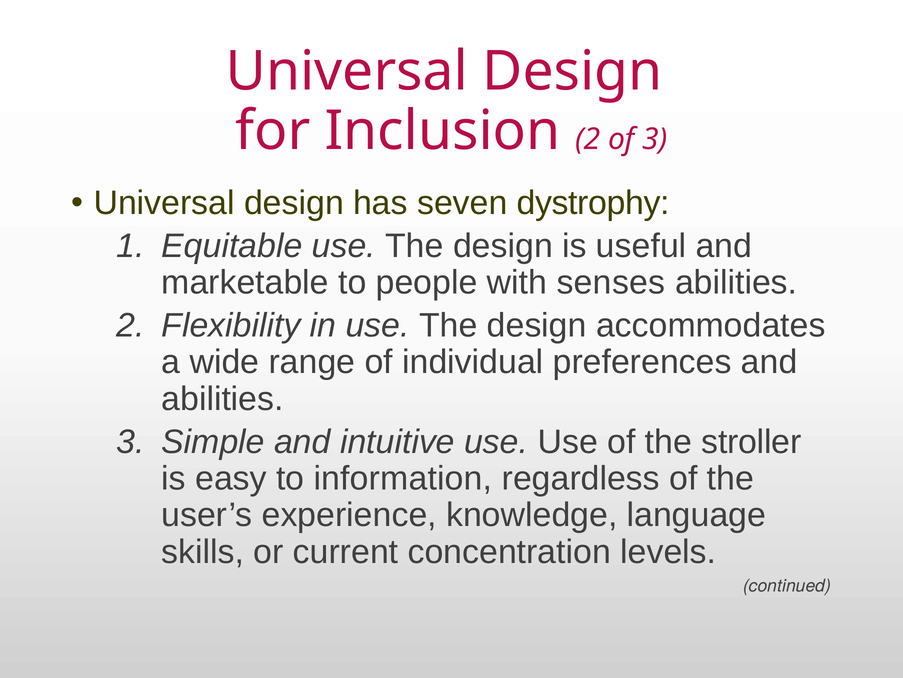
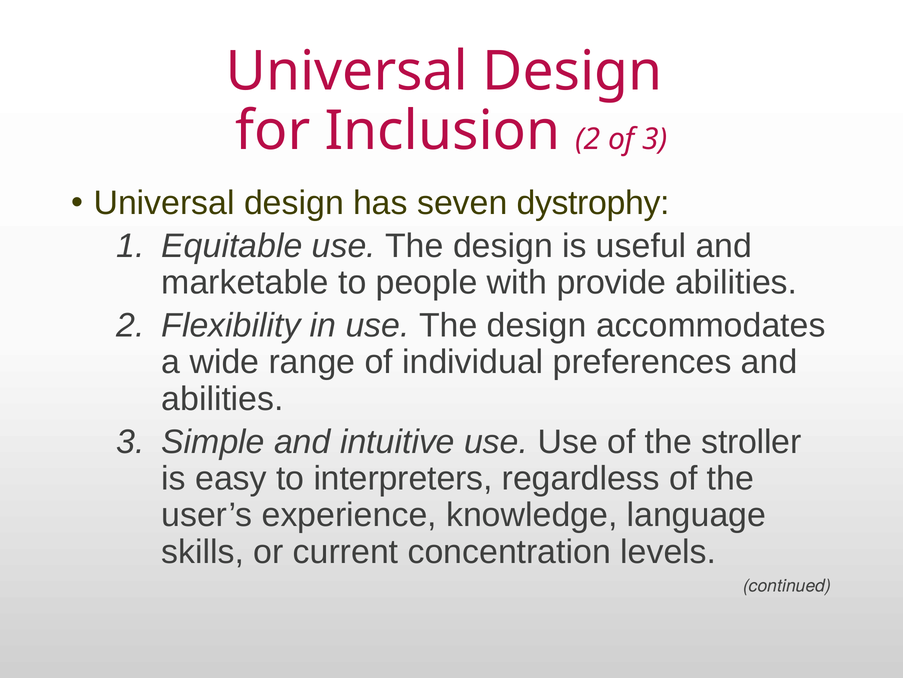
senses: senses -> provide
information: information -> interpreters
